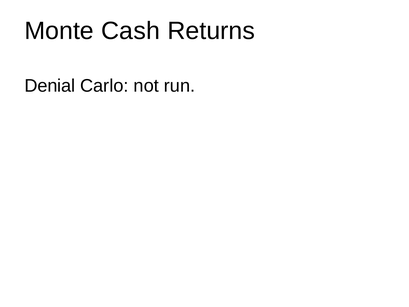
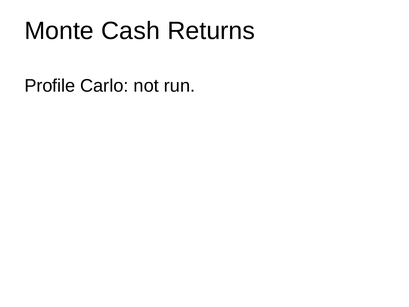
Denial: Denial -> Profile
